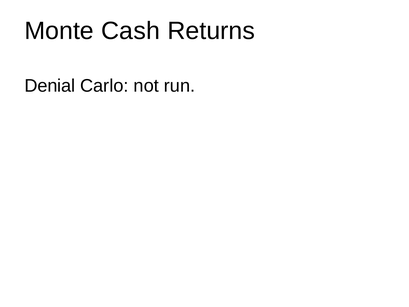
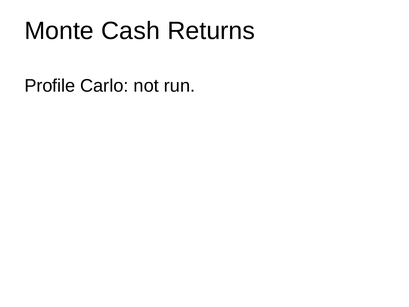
Denial: Denial -> Profile
